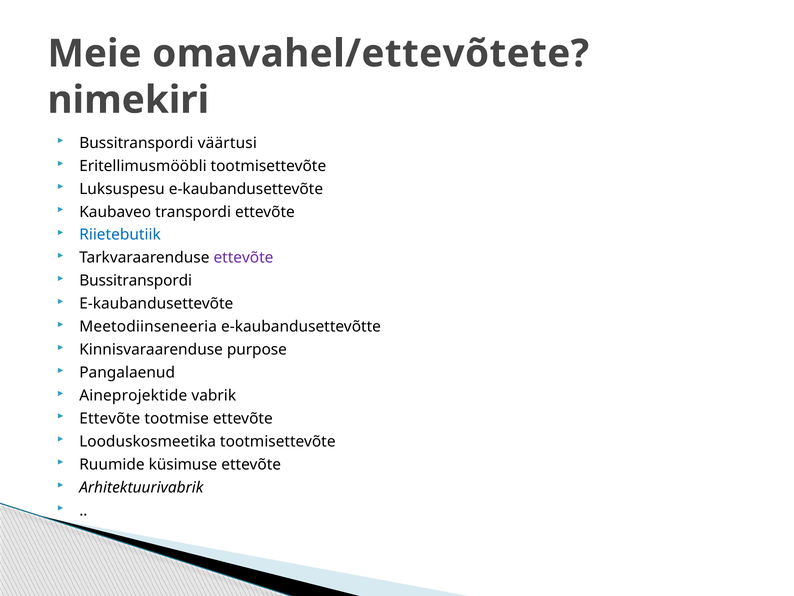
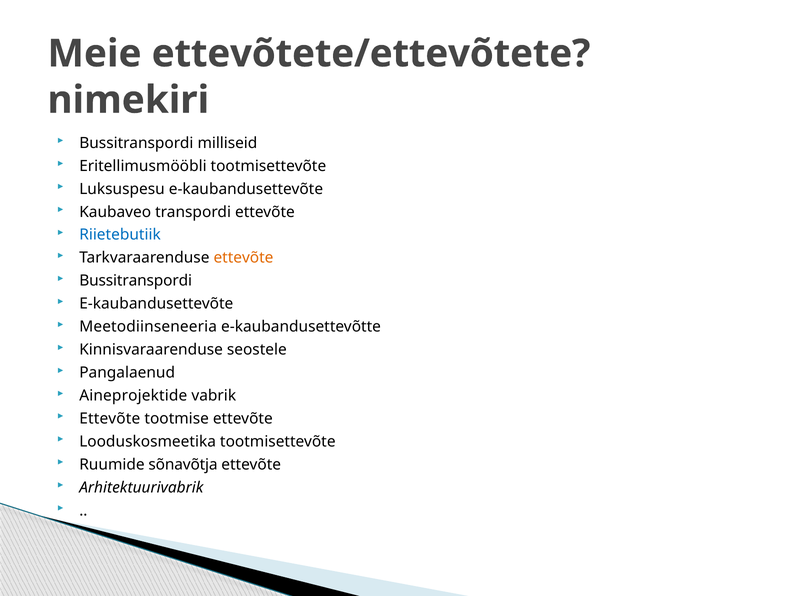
omavahel/ettevõtete: omavahel/ettevõtete -> ettevõtete/ettevõtete
väärtusi: väärtusi -> milliseid
ettevõte at (243, 258) colour: purple -> orange
purpose: purpose -> seostele
küsimuse: küsimuse -> sõnavõtja
